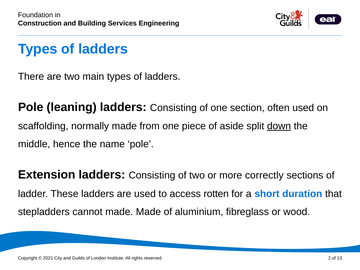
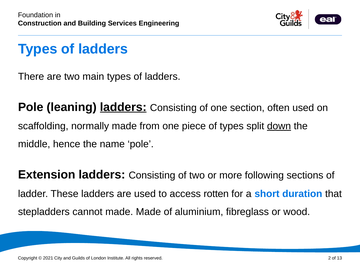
ladders at (123, 107) underline: none -> present
of aside: aside -> types
correctly: correctly -> following
